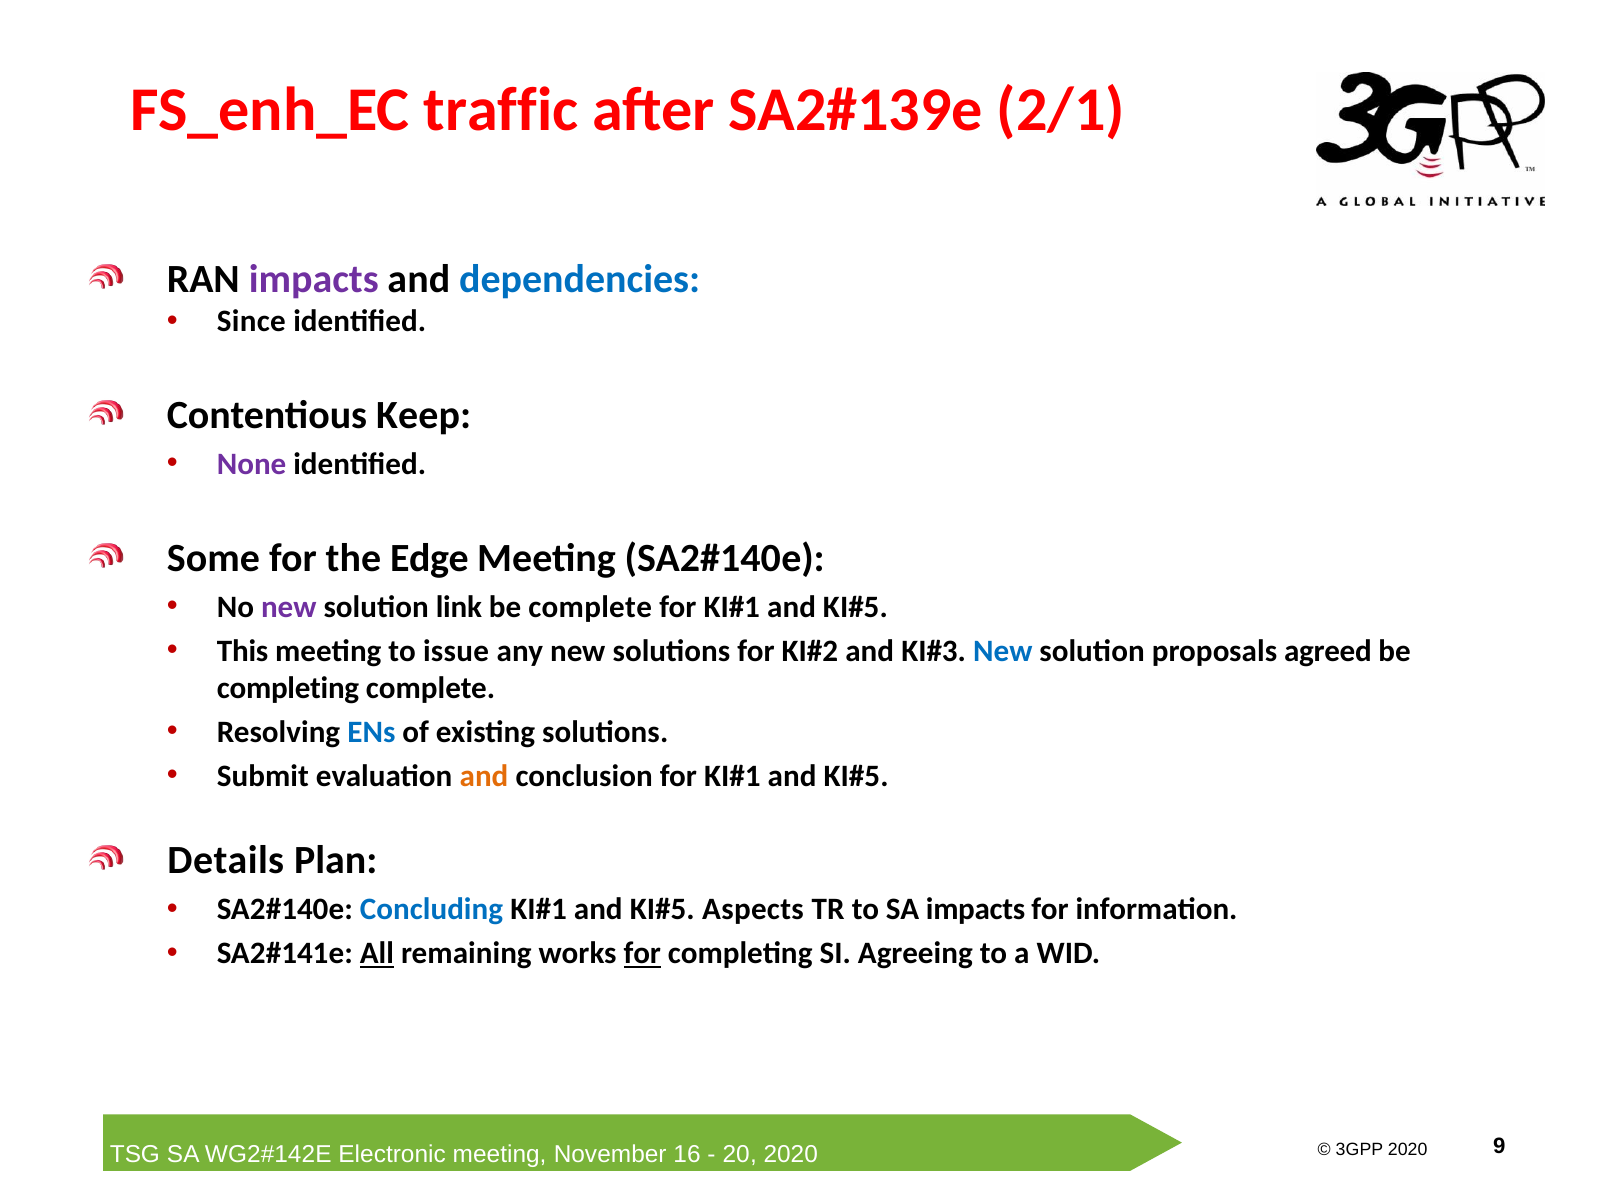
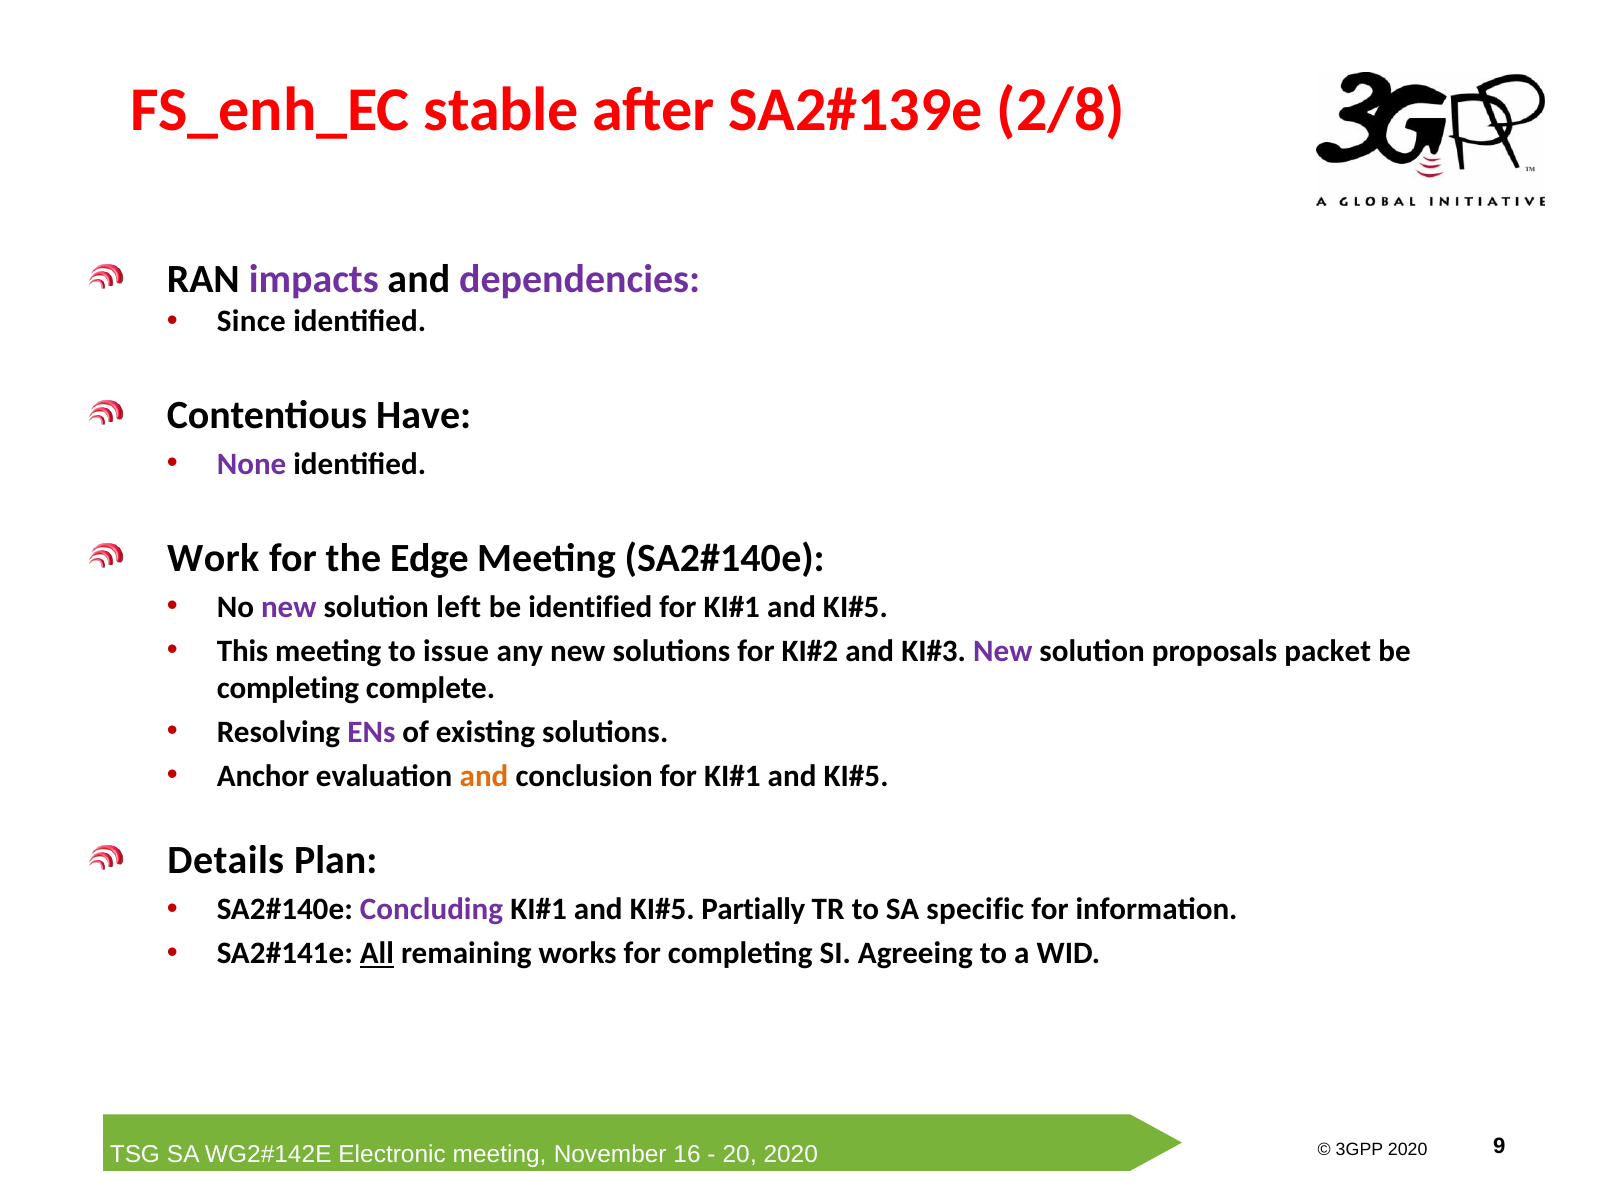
traffic: traffic -> stable
2/1: 2/1 -> 2/8
dependencies colour: blue -> purple
Keep: Keep -> Have
Some: Some -> Work
link: link -> left
be complete: complete -> identified
New at (1003, 651) colour: blue -> purple
agreed: agreed -> packet
ENs colour: blue -> purple
Submit: Submit -> Anchor
Concluding colour: blue -> purple
Aspects: Aspects -> Partially
SA impacts: impacts -> specific
for at (642, 954) underline: present -> none
